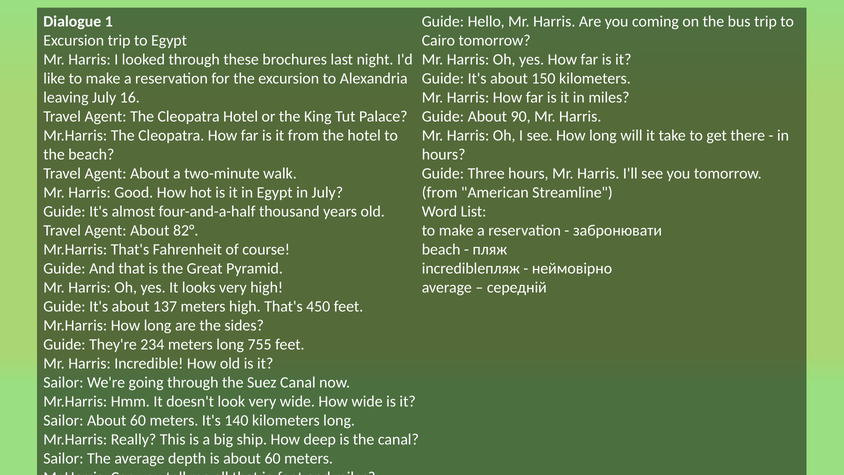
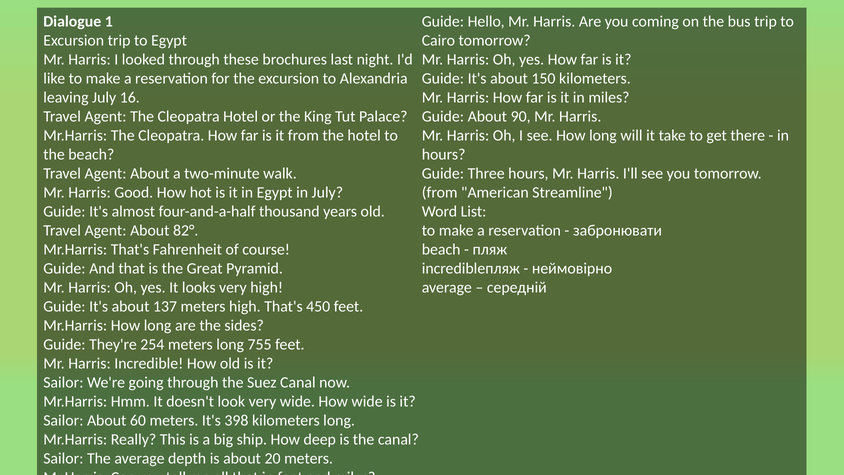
234: 234 -> 254
140: 140 -> 398
is about 60: 60 -> 20
